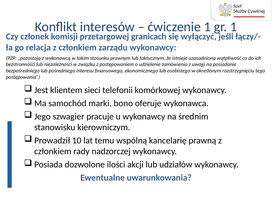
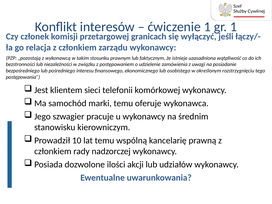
marki bono: bono -> temu
